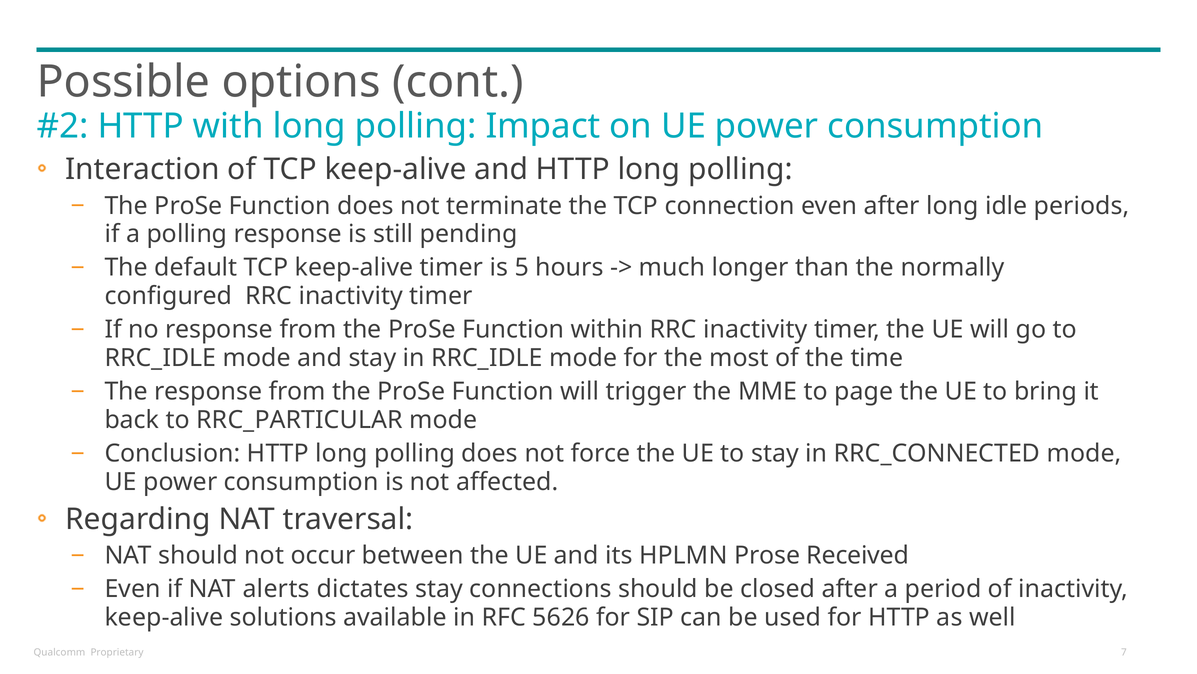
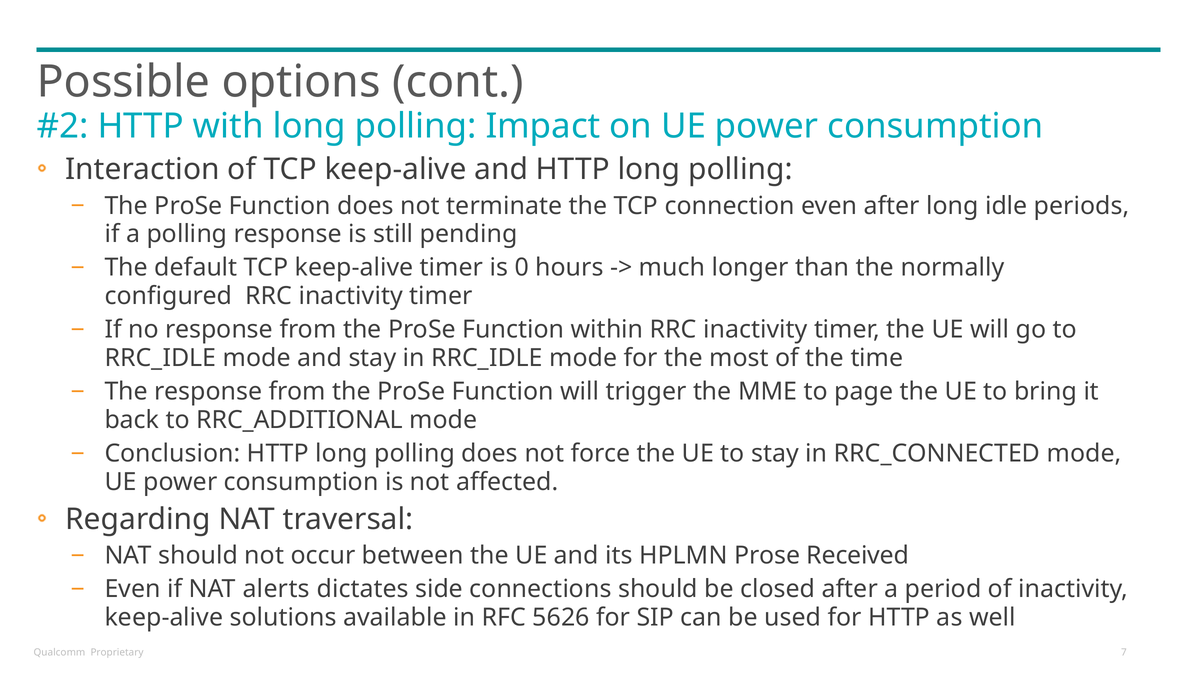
5: 5 -> 0
RRC_PARTICULAR: RRC_PARTICULAR -> RRC_ADDITIONAL
dictates stay: stay -> side
